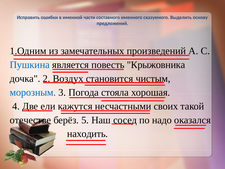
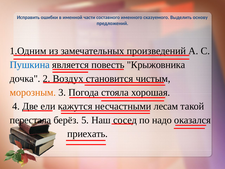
морозным colour: blue -> orange
своих: своих -> лесам
отечестве: отечестве -> перестала
находить: находить -> приехать
